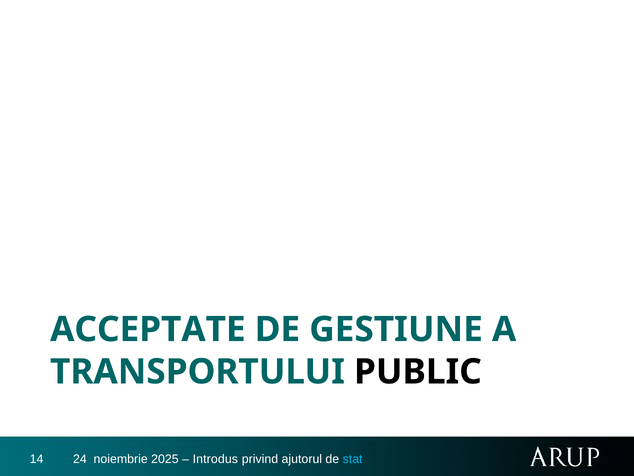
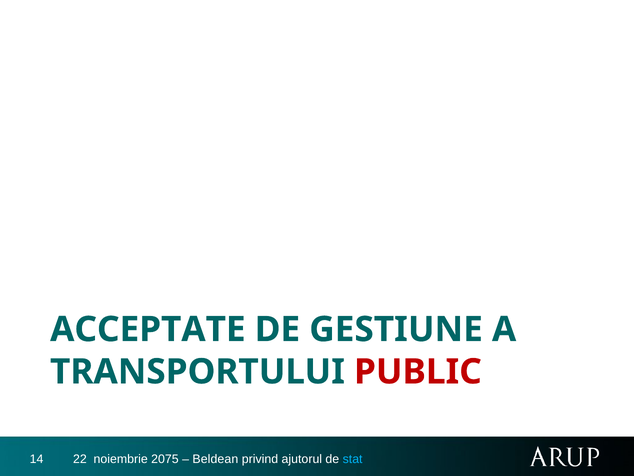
PUBLIC colour: black -> red
24: 24 -> 22
2025: 2025 -> 2075
Introdus: Introdus -> Beldean
